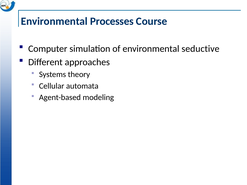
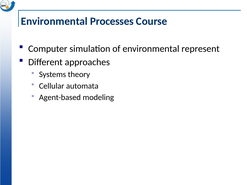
seductive: seductive -> represent
